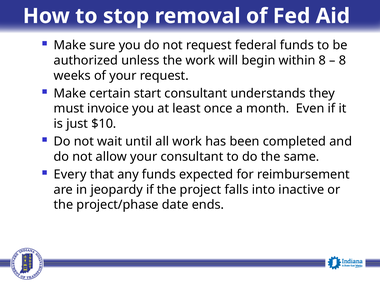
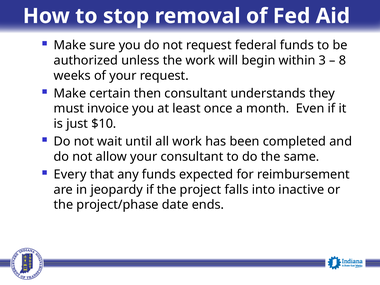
within 8: 8 -> 3
start: start -> then
